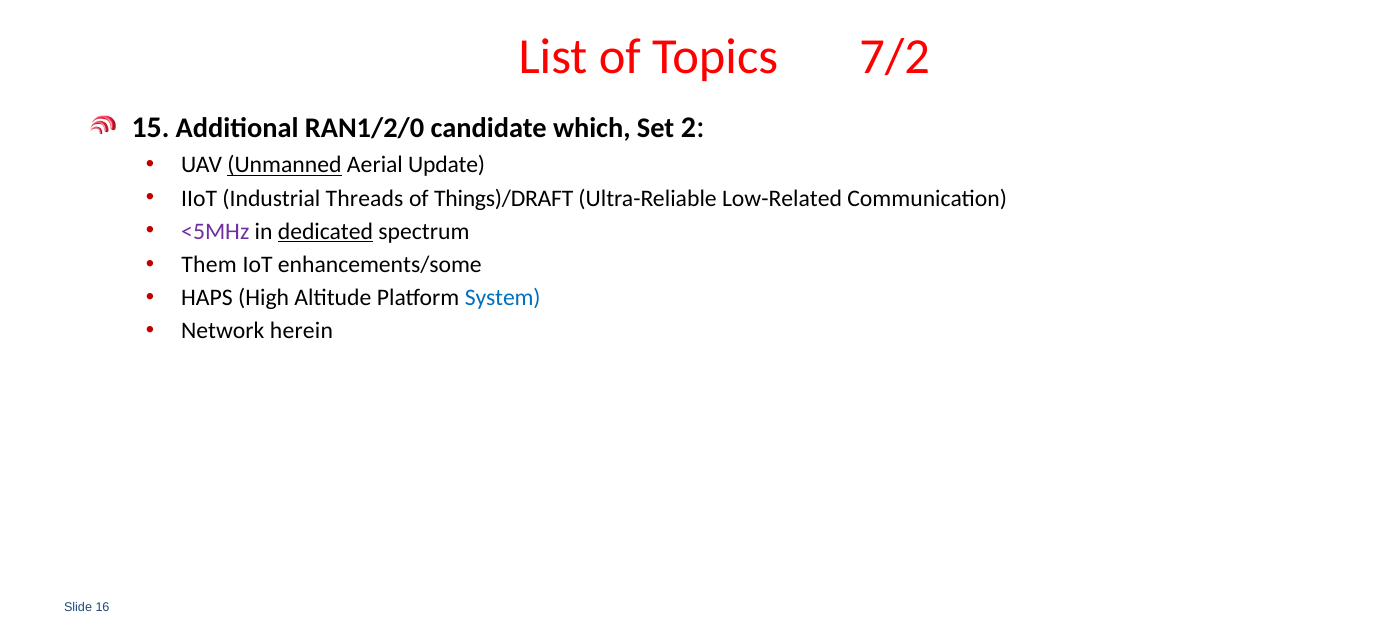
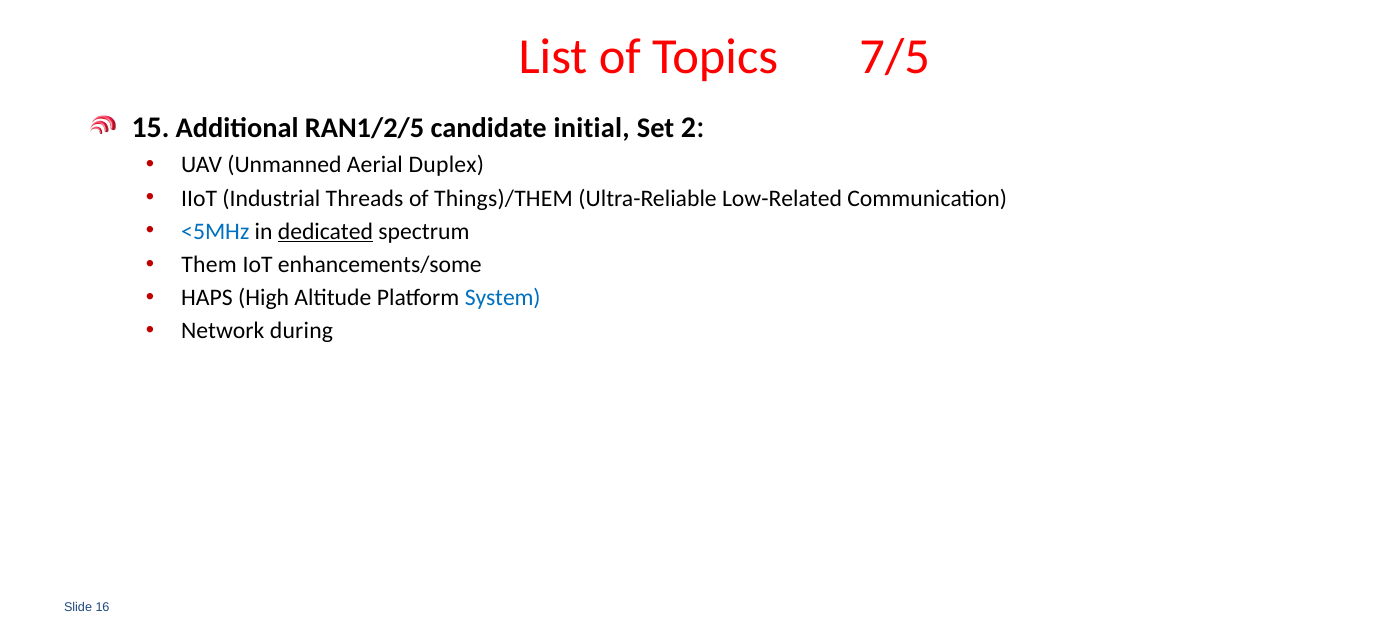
7/2: 7/2 -> 7/5
RAN1/2/0: RAN1/2/0 -> RAN1/2/5
which: which -> initial
Unmanned underline: present -> none
Update: Update -> Duplex
Things)/DRAFT: Things)/DRAFT -> Things)/THEM
<5MHz colour: purple -> blue
herein: herein -> during
